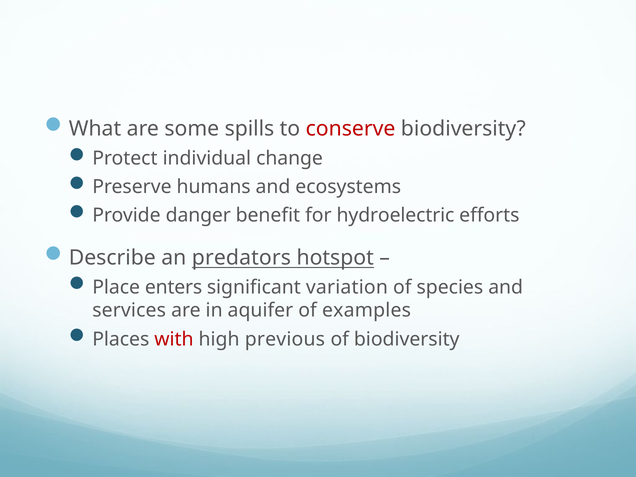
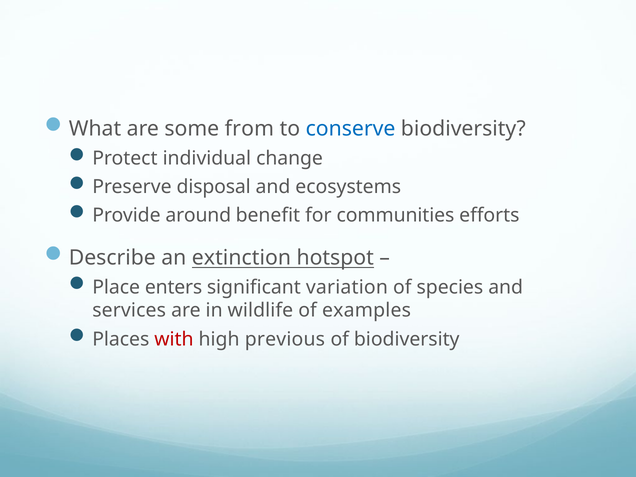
spills: spills -> from
conserve colour: red -> blue
humans: humans -> disposal
danger: danger -> around
hydroelectric: hydroelectric -> communities
predators: predators -> extinction
aquifer: aquifer -> wildlife
